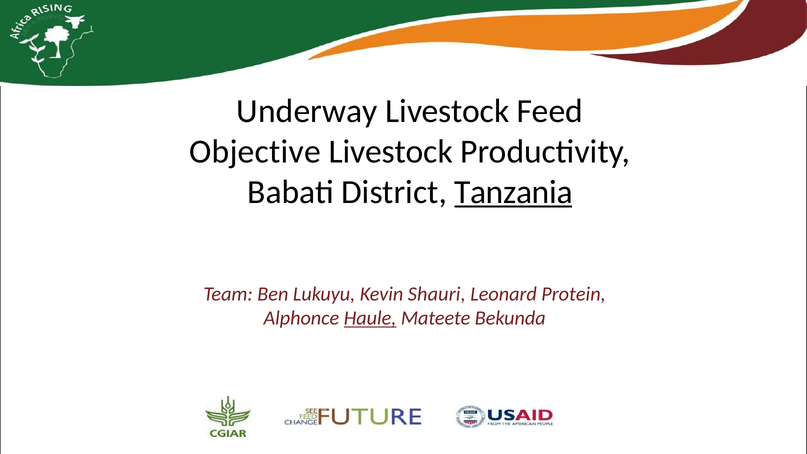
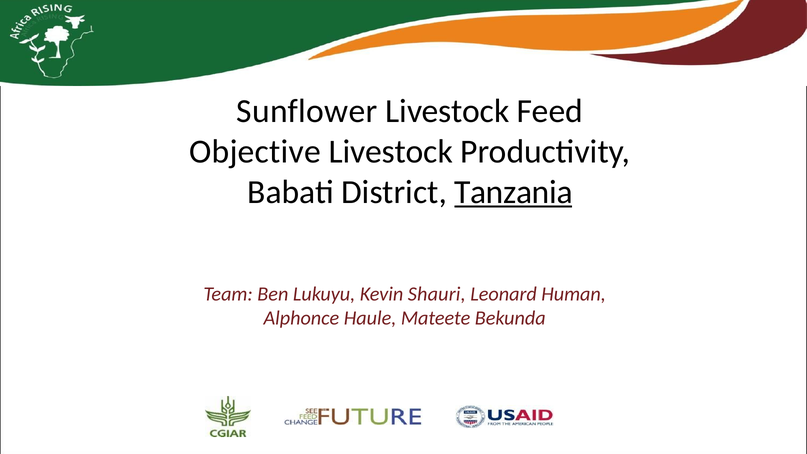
Underway: Underway -> Sunflower
Protein: Protein -> Human
Haule underline: present -> none
